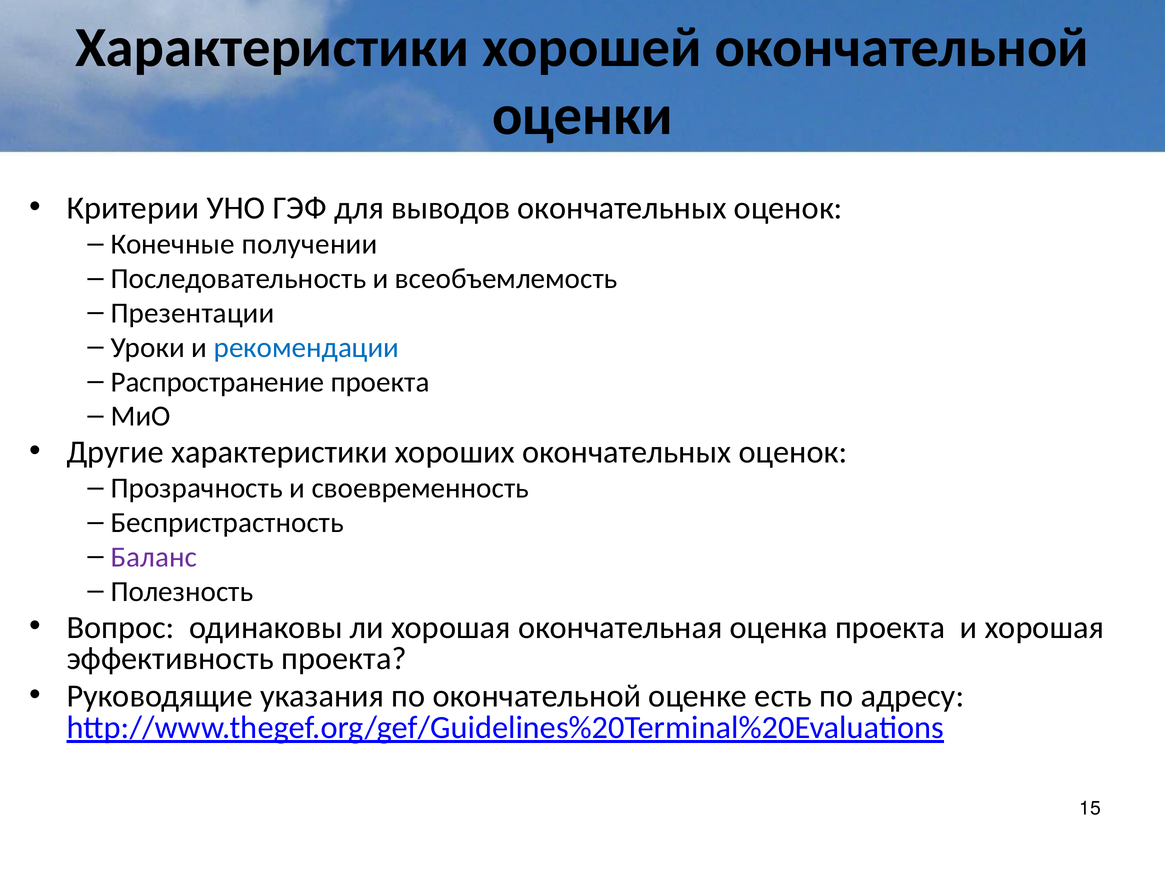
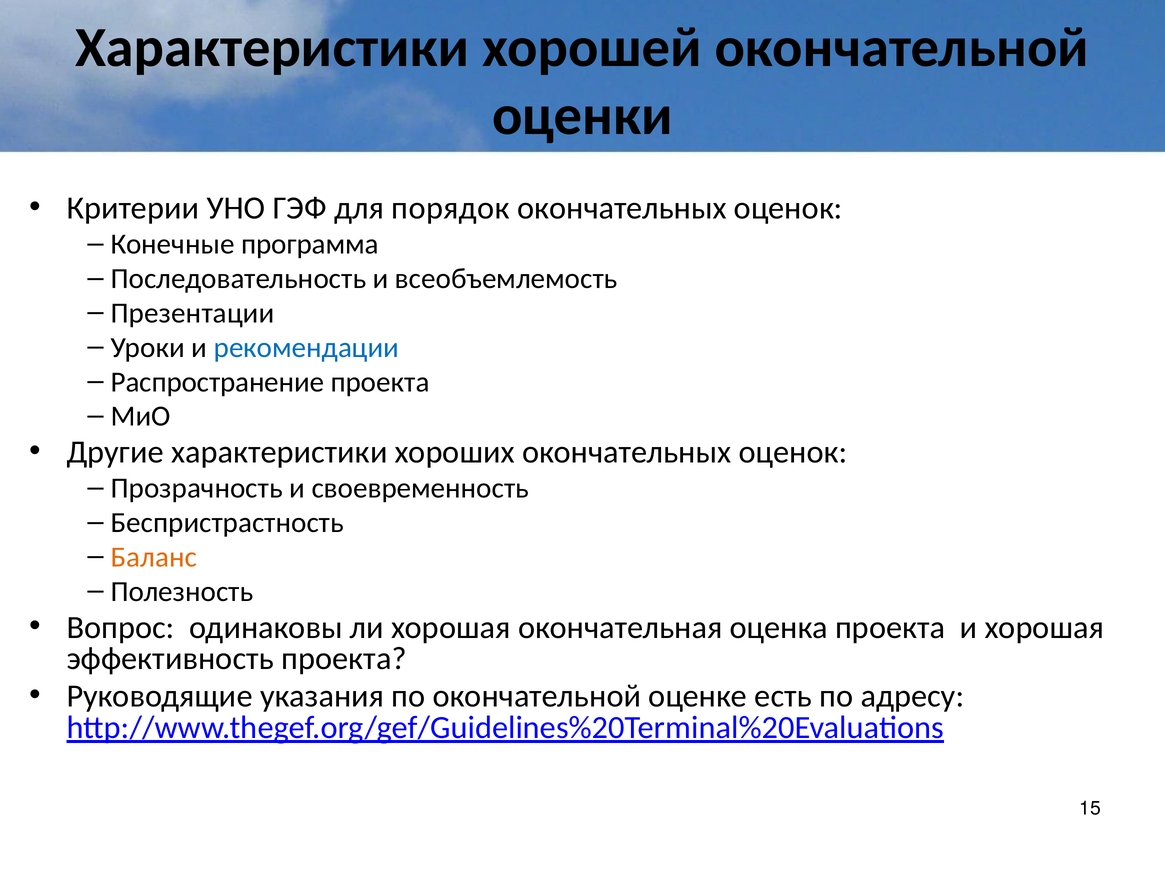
выводов: выводов -> порядок
получении: получении -> программа
Баланс colour: purple -> orange
